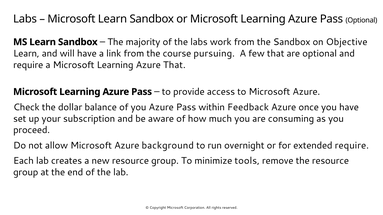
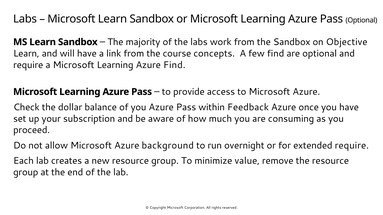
pursuing: pursuing -> concepts
few that: that -> find
Azure That: That -> Find
tools: tools -> value
